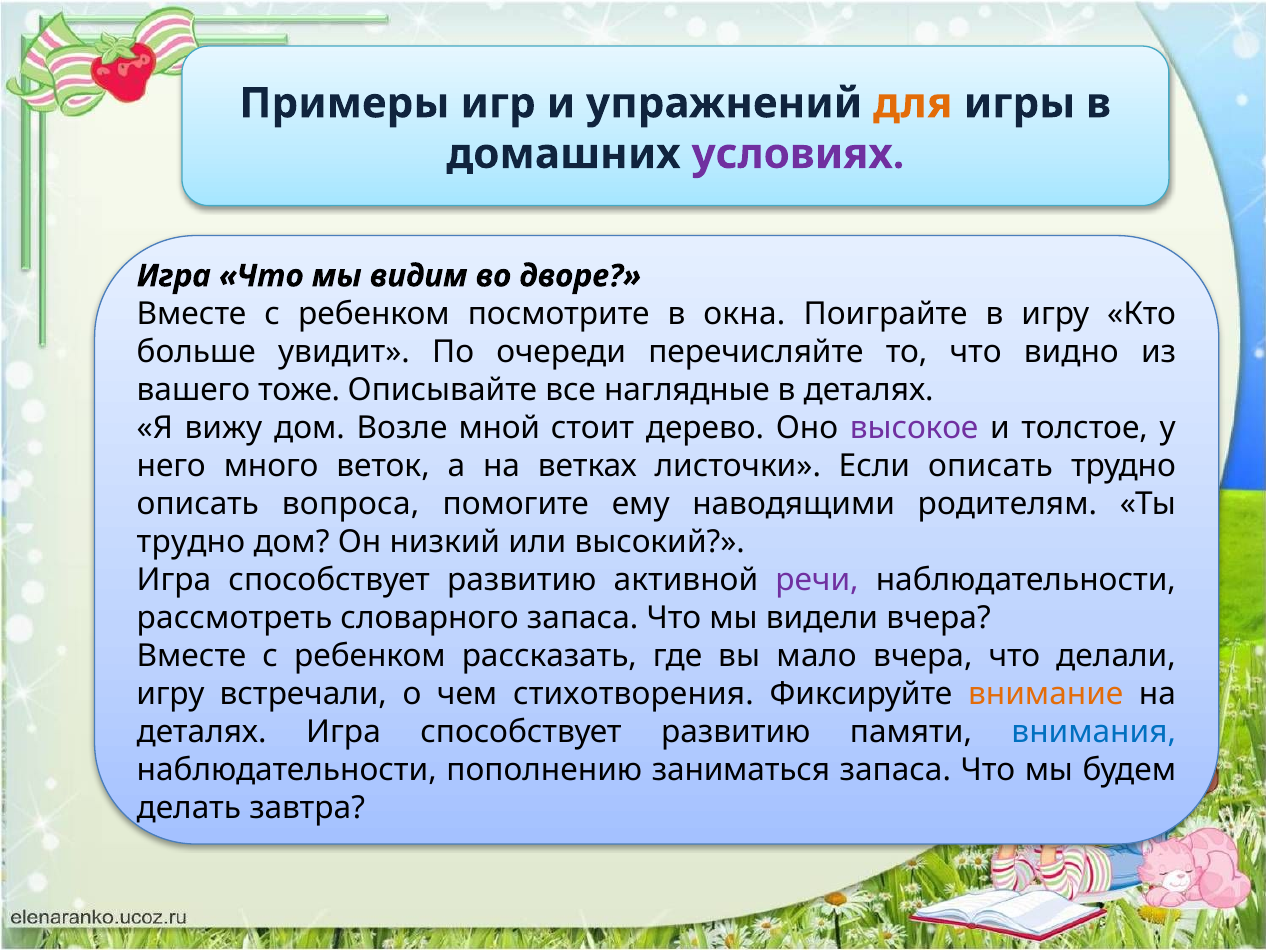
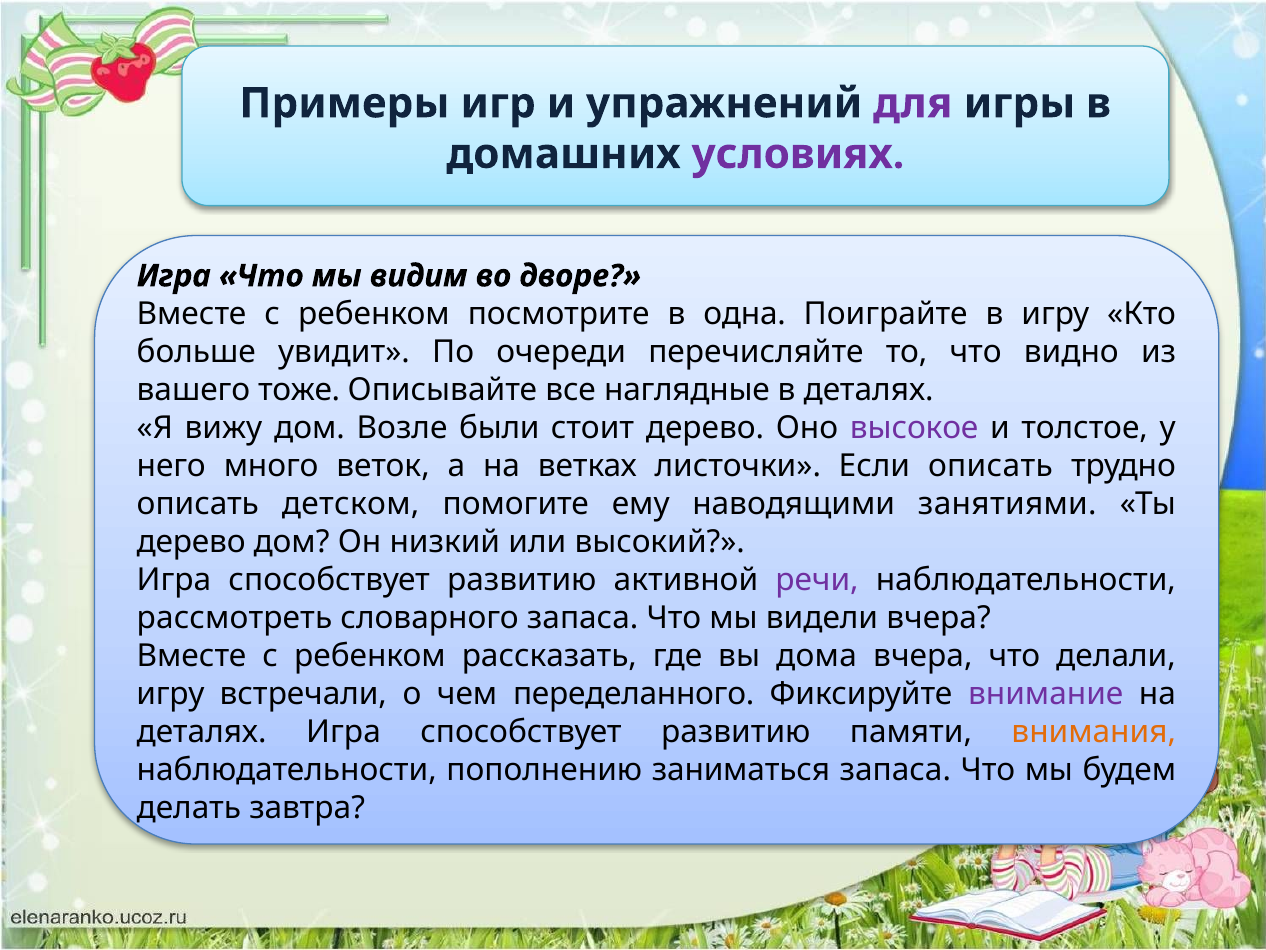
для colour: orange -> purple
окна: окна -> одна
мной: мной -> были
вопроса: вопроса -> детском
родителям: родителям -> занятиями
трудно at (191, 542): трудно -> дерево
мало: мало -> дома
стихотворения: стихотворения -> переделанного
внимание colour: orange -> purple
внимания colour: blue -> orange
